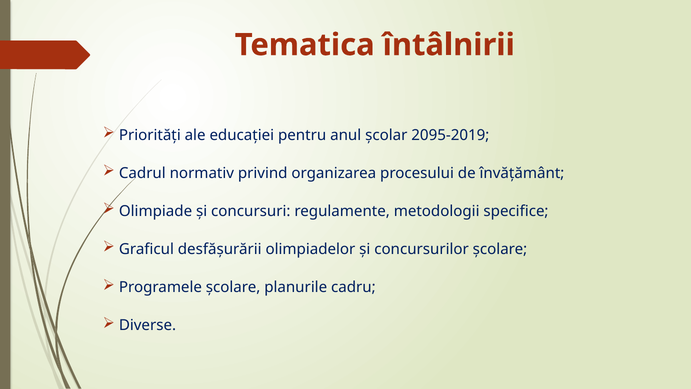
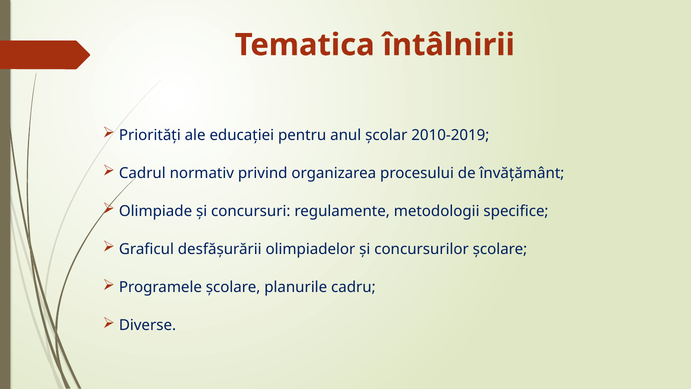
2095-2019: 2095-2019 -> 2010-2019
